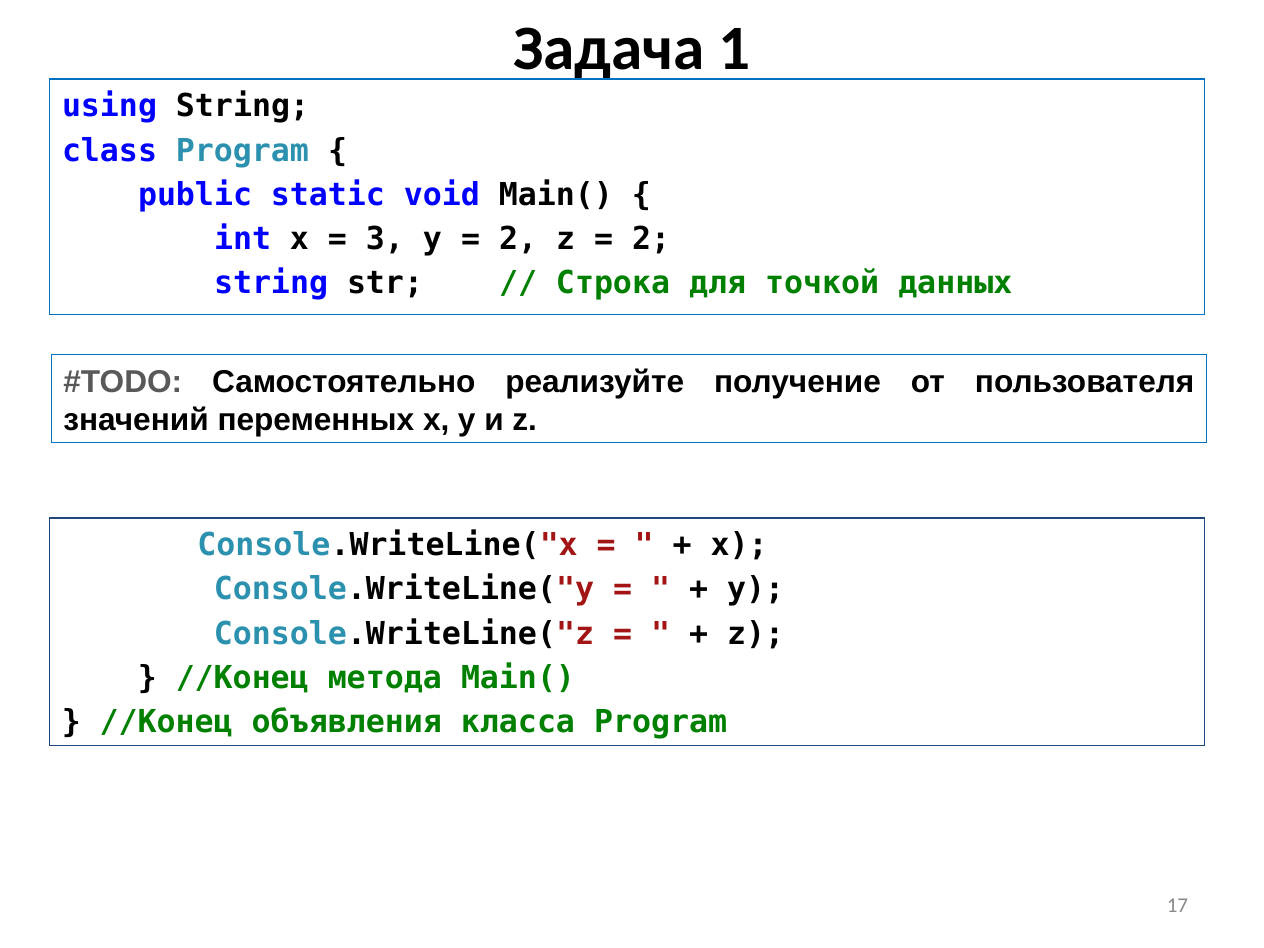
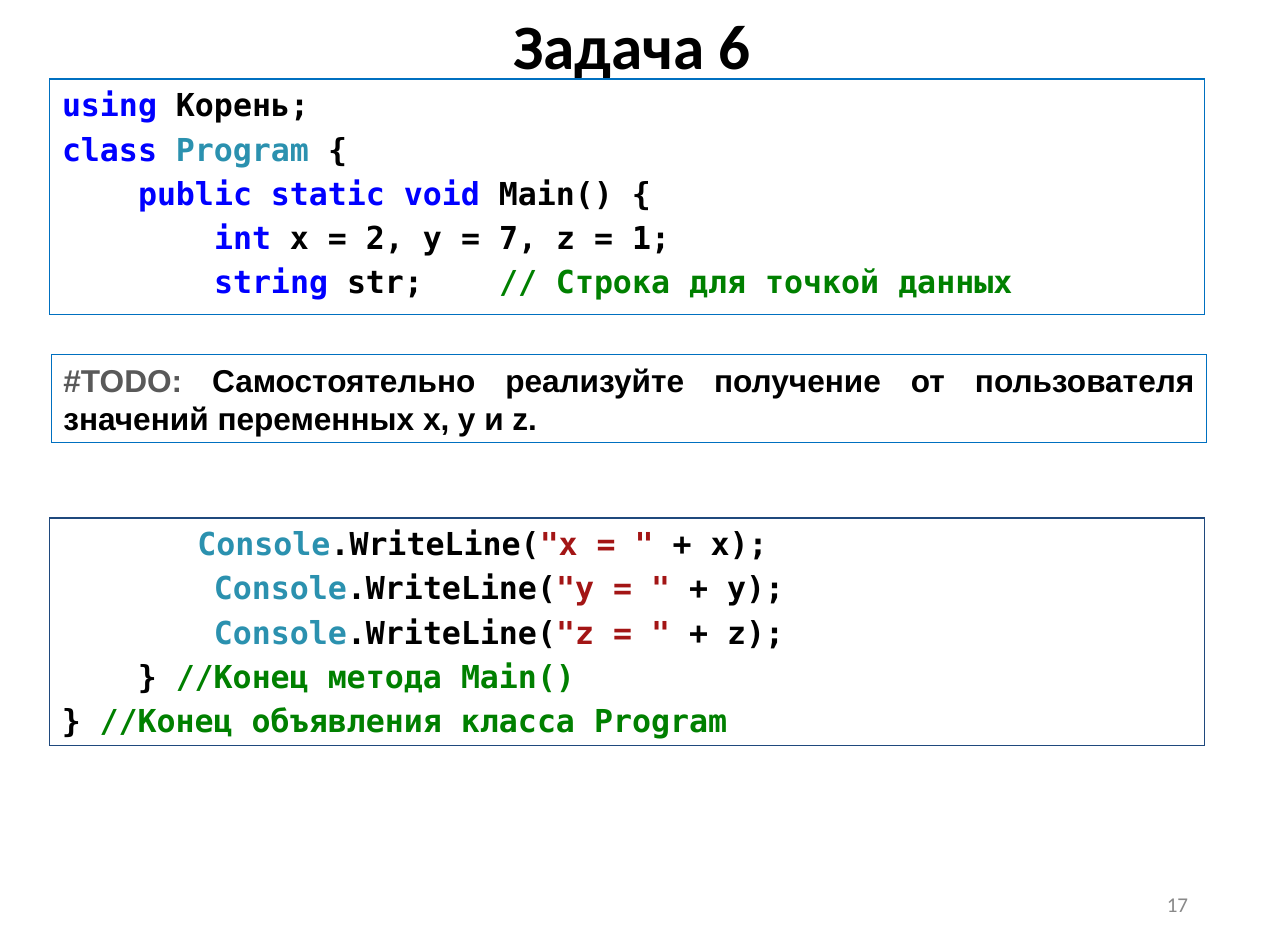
1: 1 -> 6
using String: String -> Корень
3: 3 -> 2
2 at (518, 239): 2 -> 7
2 at (651, 239): 2 -> 1
